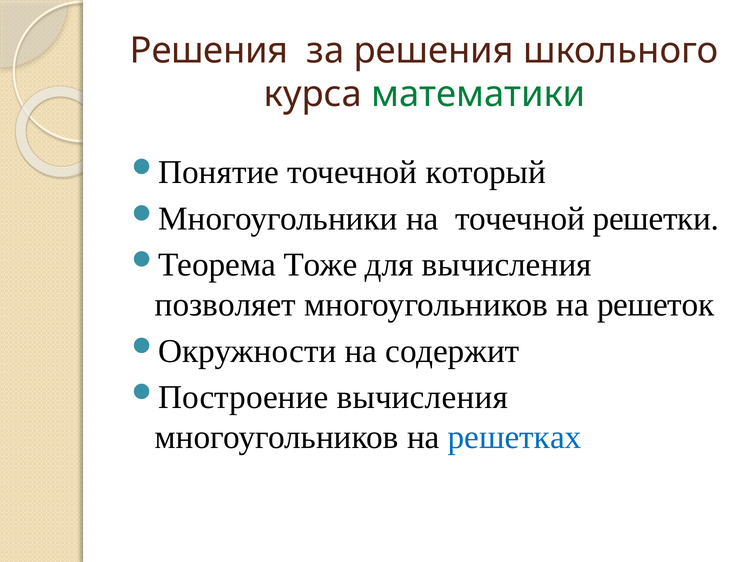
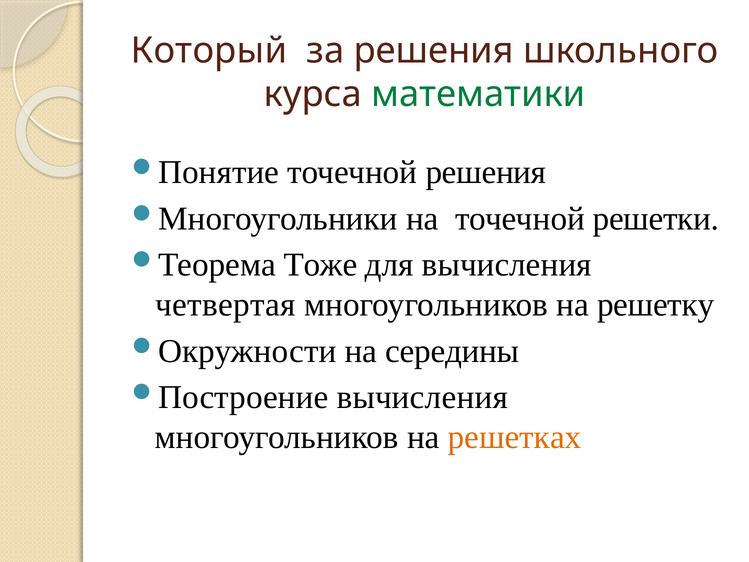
Решения at (209, 51): Решения -> Который
точечной который: который -> решения
позволяет: позволяет -> четвертая
решеток: решеток -> решетку
содержит: содержит -> середины
решетках colour: blue -> orange
